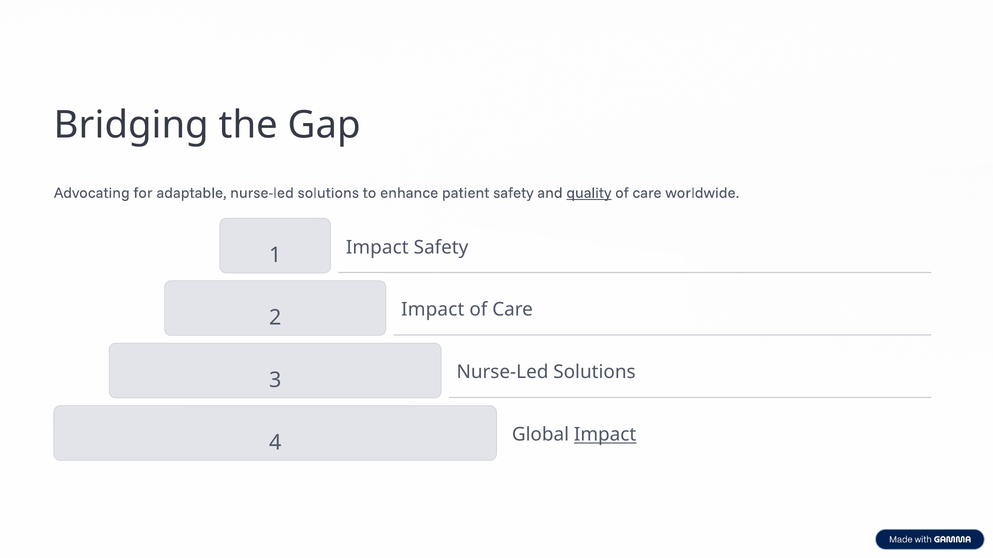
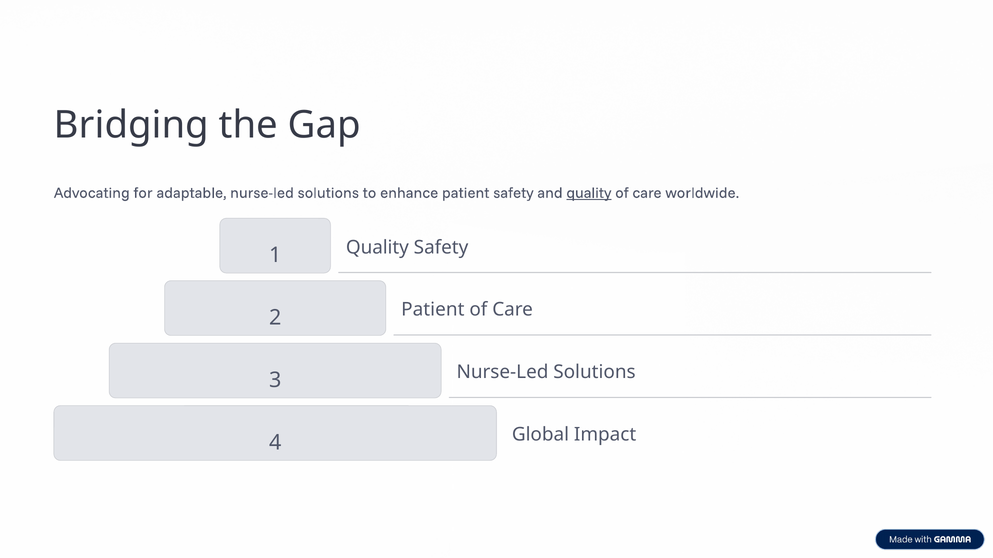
1 Impact: Impact -> Quality
2 Impact: Impact -> Patient
Impact at (605, 435) underline: present -> none
